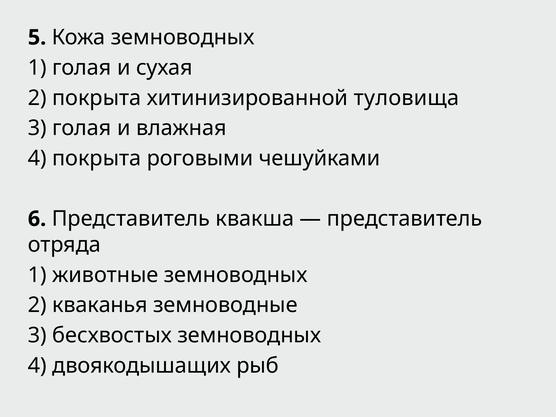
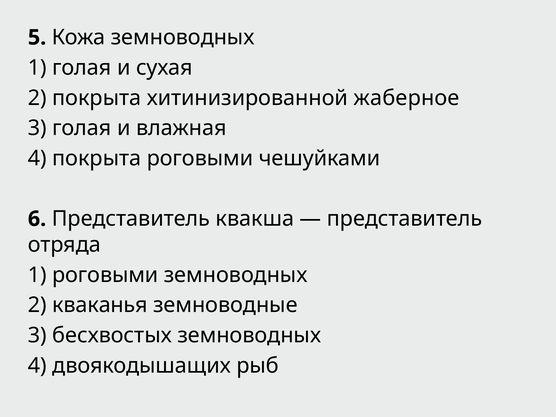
туловища: туловища -> жаберное
1 животные: животные -> роговыми
